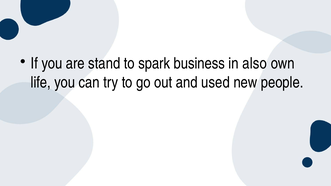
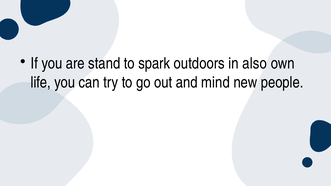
business: business -> outdoors
used: used -> mind
